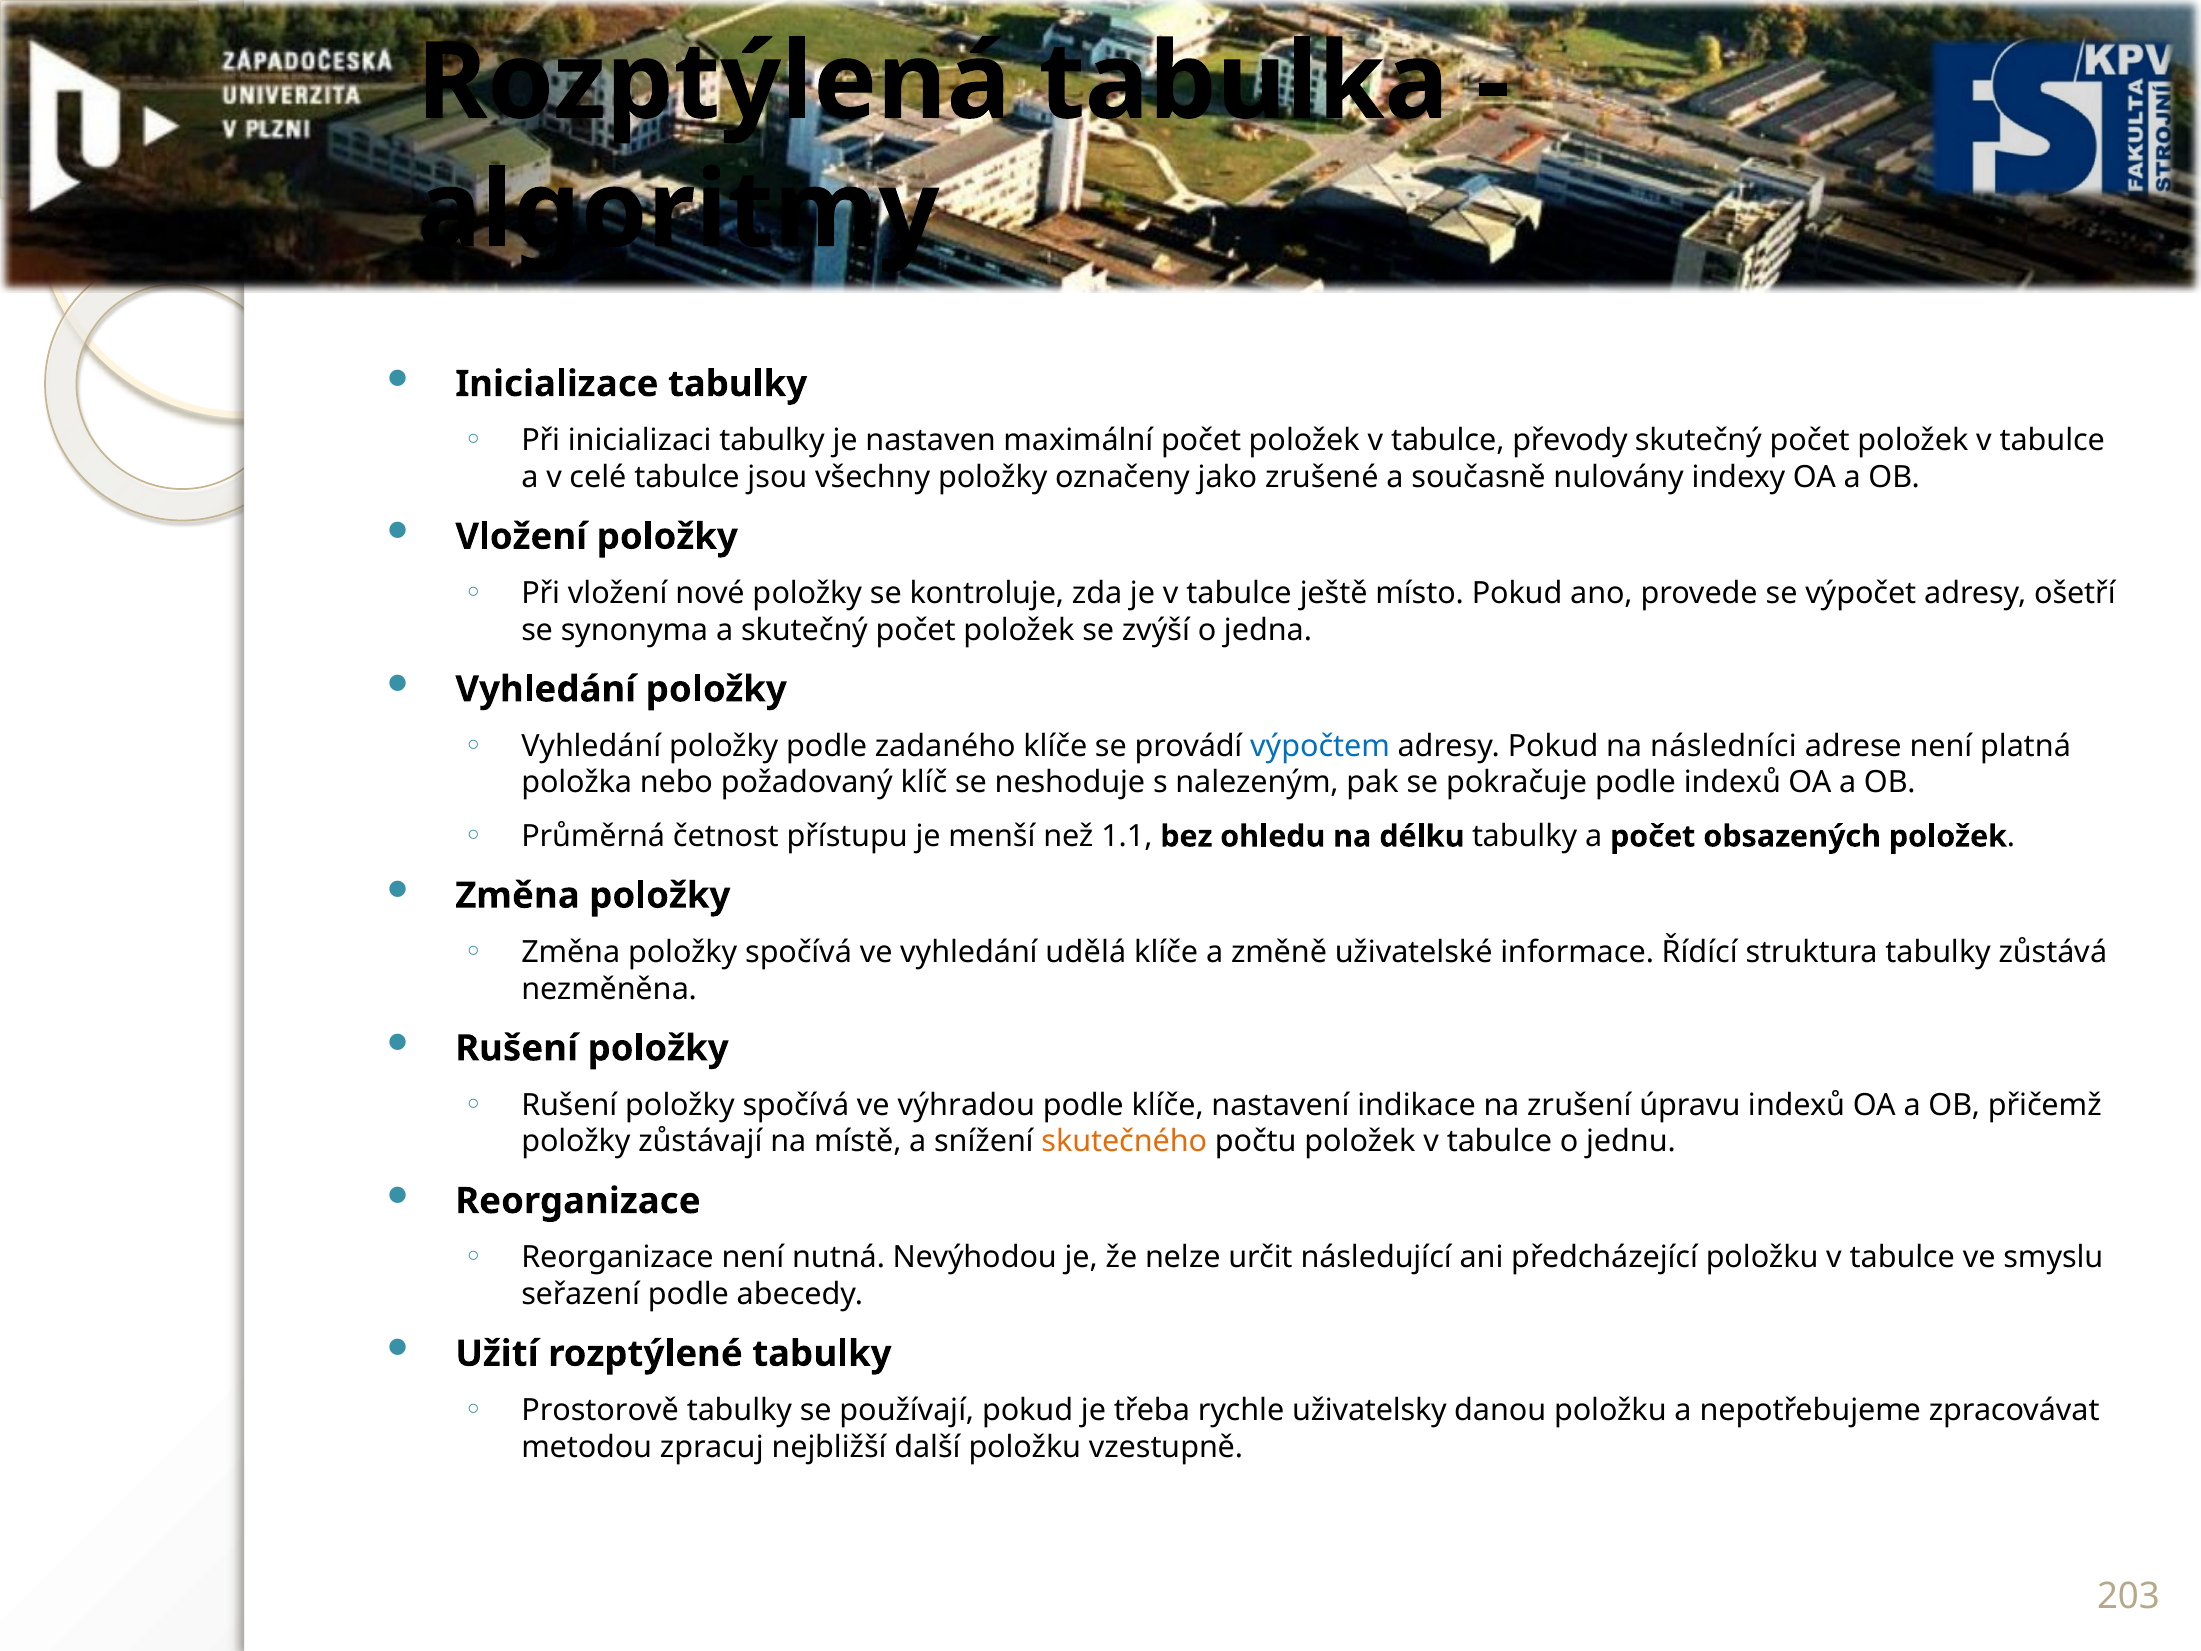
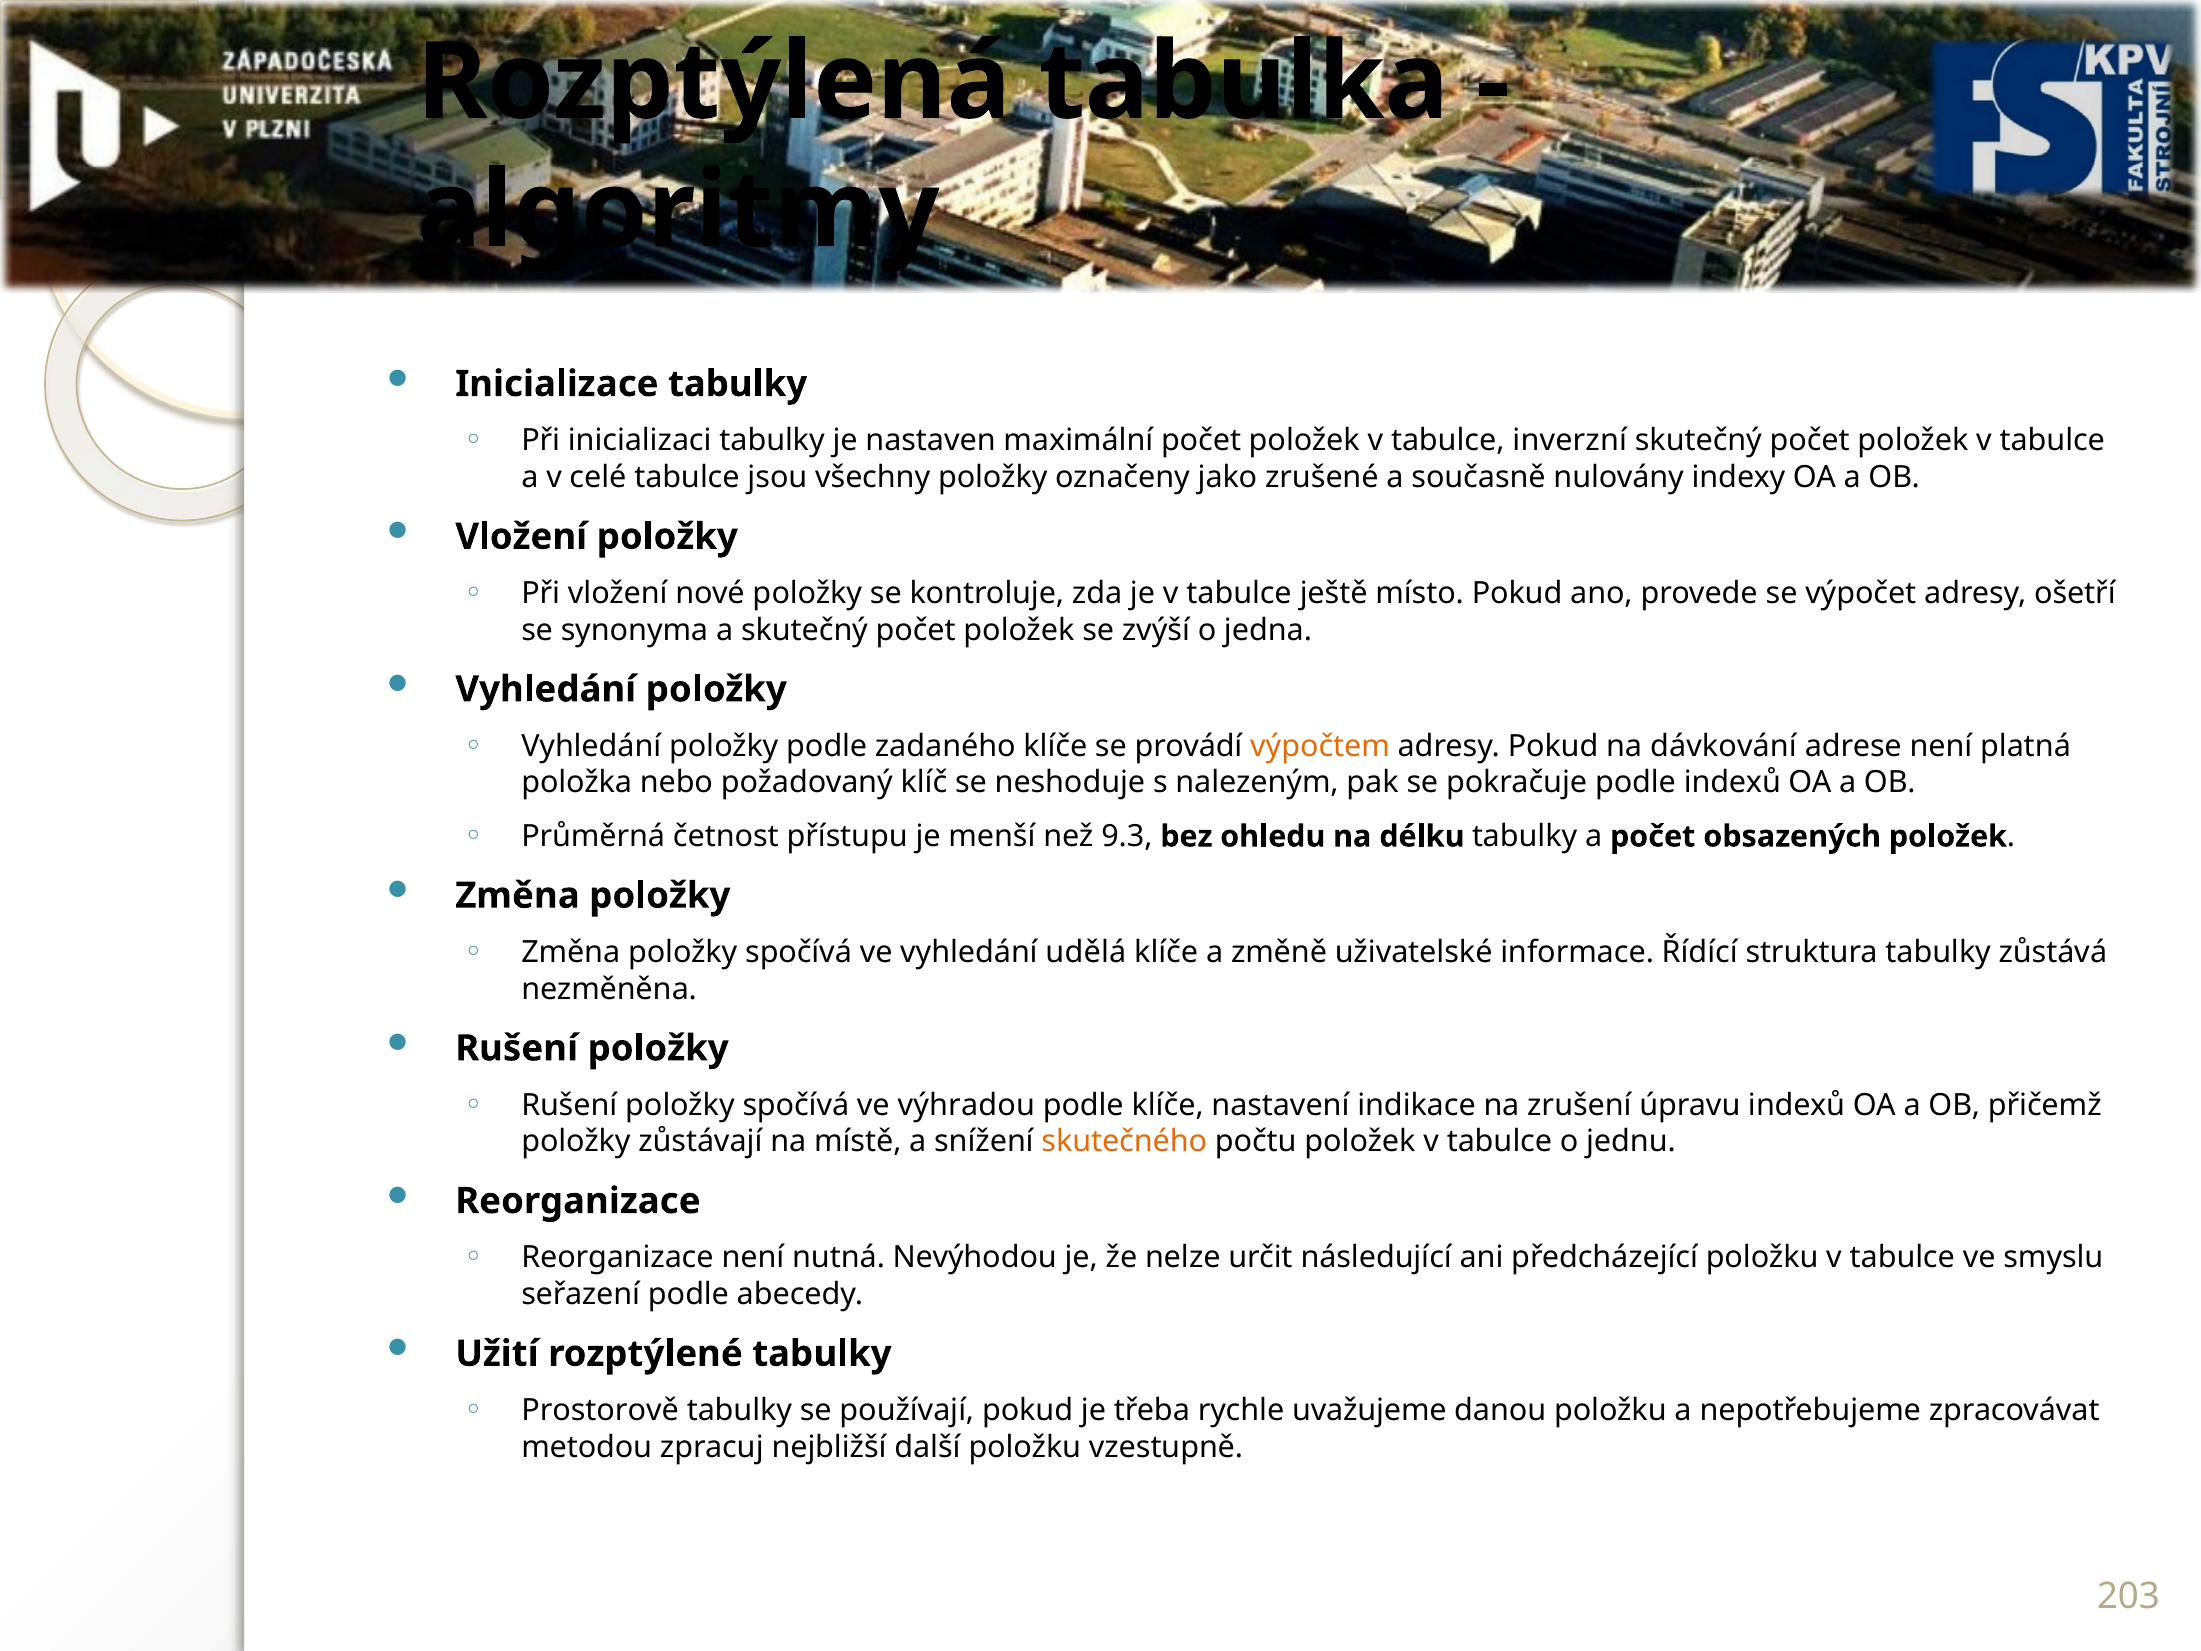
převody: převody -> inverzní
výpočtem colour: blue -> orange
následníci: následníci -> dávkování
1.1: 1.1 -> 9.3
uživatelsky: uživatelsky -> uvažujeme
